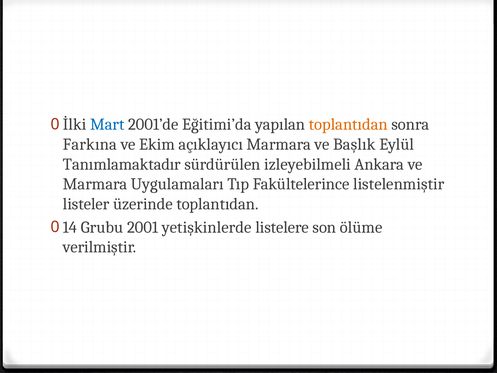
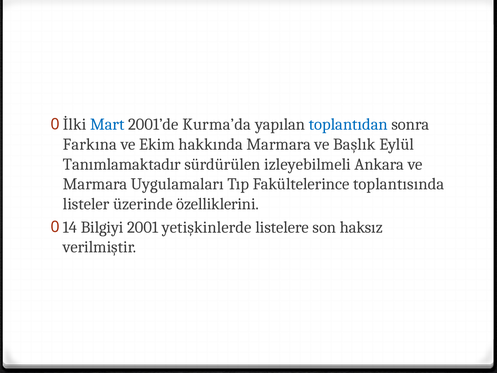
Eğitimi’da: Eğitimi’da -> Kurma’da
toplantıdan at (348, 124) colour: orange -> blue
açıklayıcı: açıklayıcı -> hakkında
listelenmiştir: listelenmiştir -> toplantısında
üzerinde toplantıdan: toplantıdan -> özelliklerini
Grubu: Grubu -> Bilgiyi
ölüme: ölüme -> haksız
